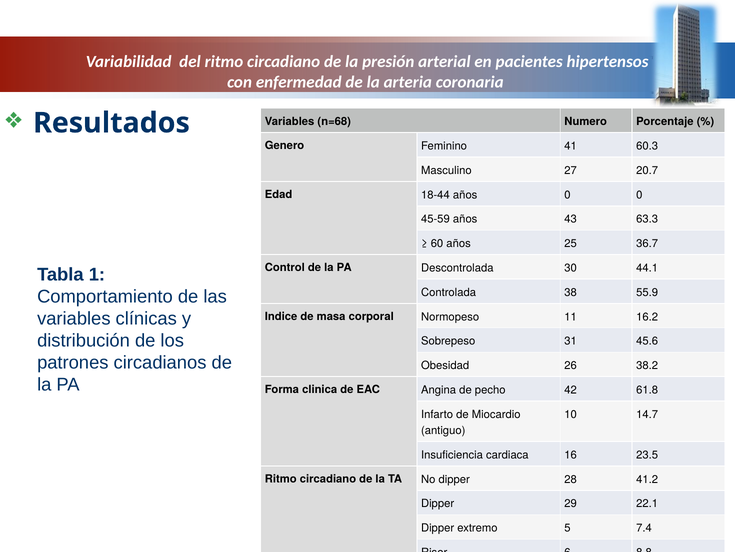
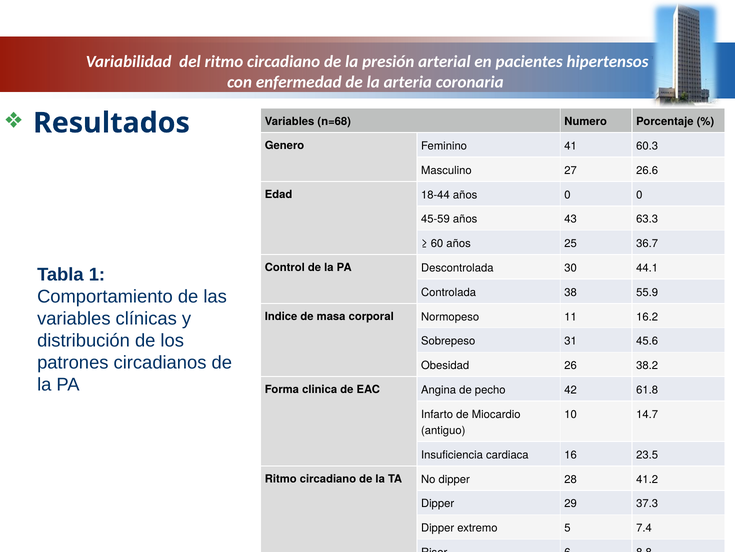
20.7: 20.7 -> 26.6
22.1: 22.1 -> 37.3
